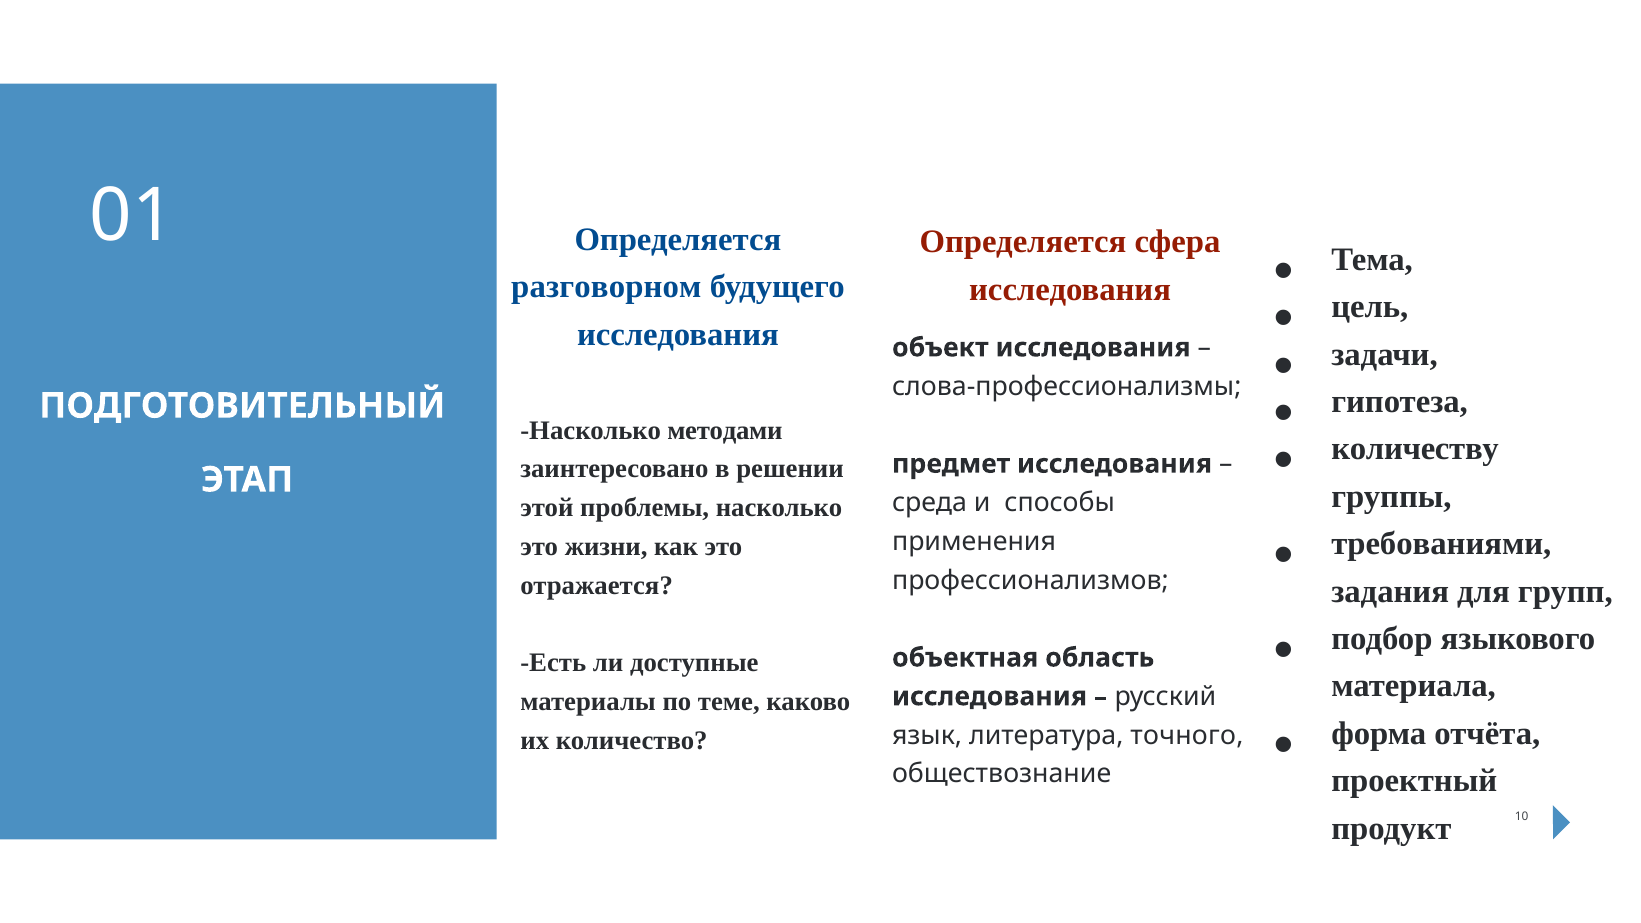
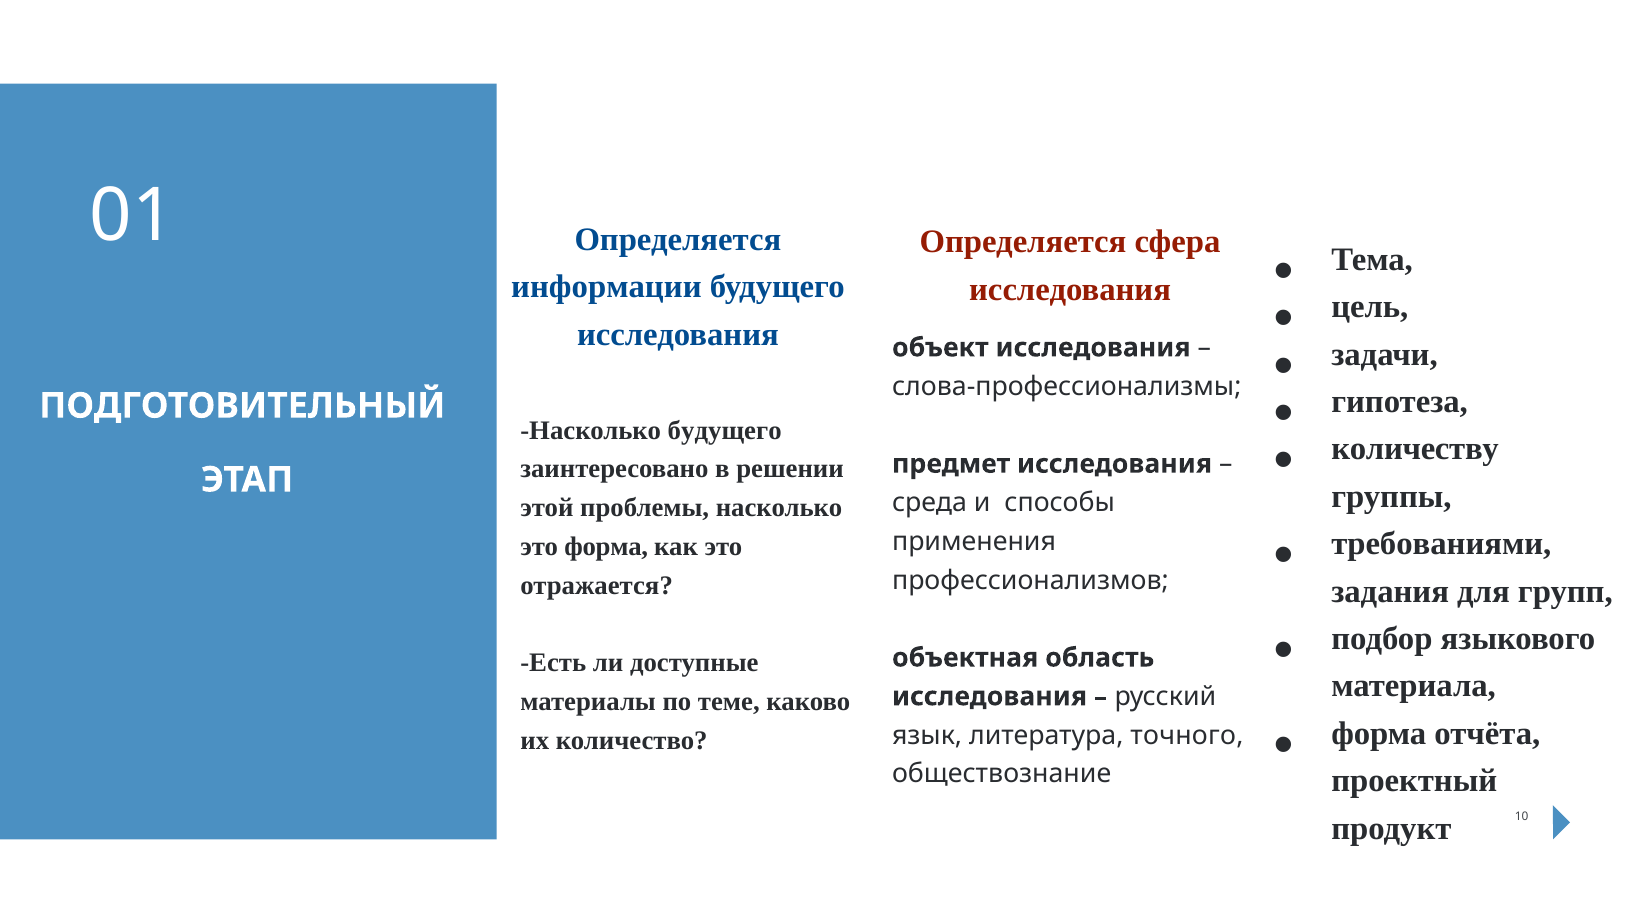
разговорном: разговорном -> информации
Насколько методами: методами -> будущего
это жизни: жизни -> форма
